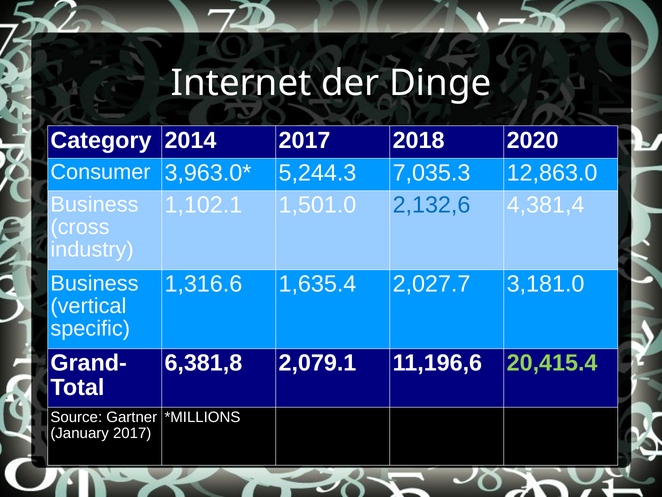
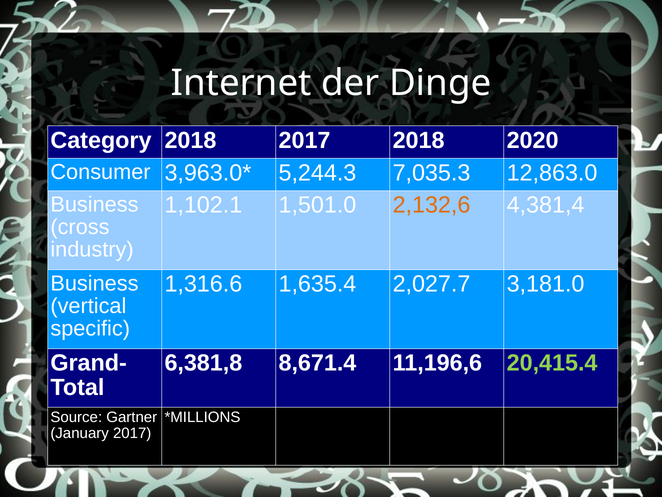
Category 2014: 2014 -> 2018
2,132,6 colour: blue -> orange
2,079.1: 2,079.1 -> 8,671.4
